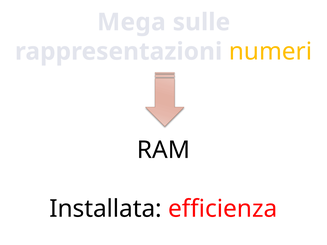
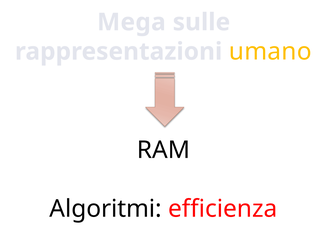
numeri: numeri -> umano
Installata: Installata -> Algoritmi
